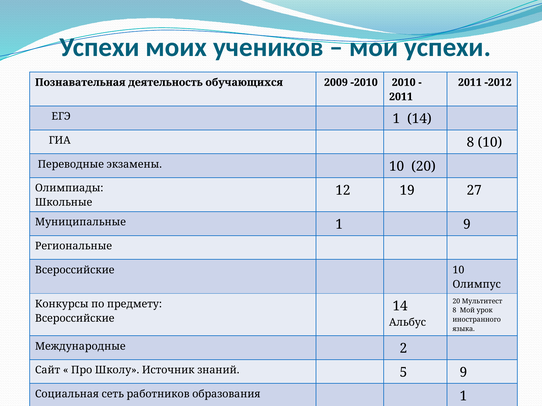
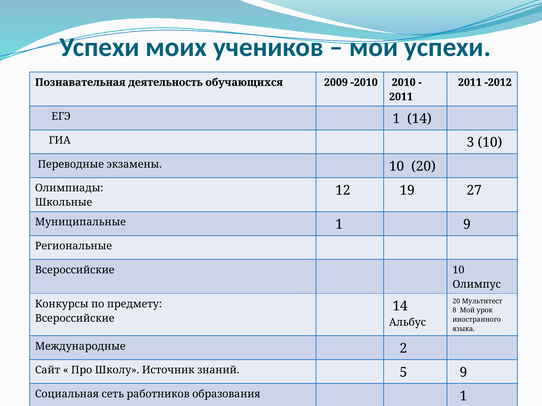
ГИА 8: 8 -> 3
